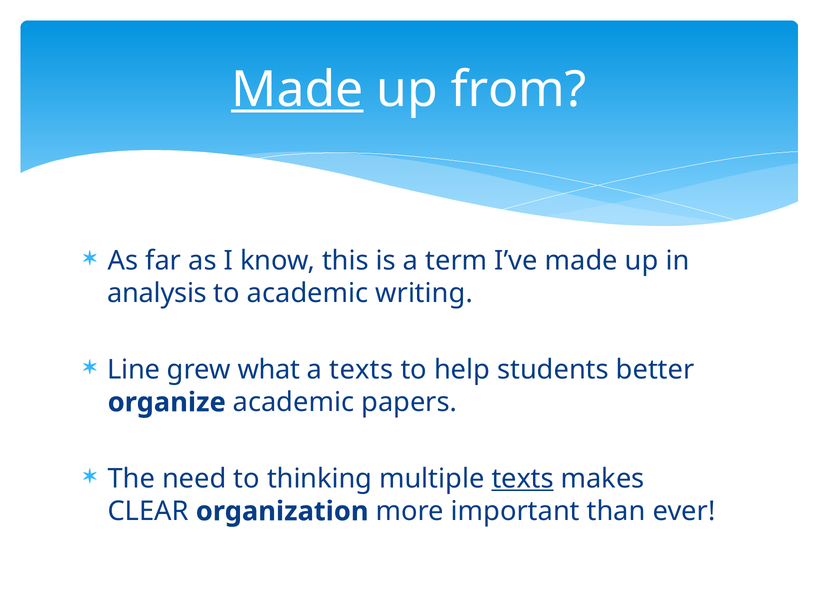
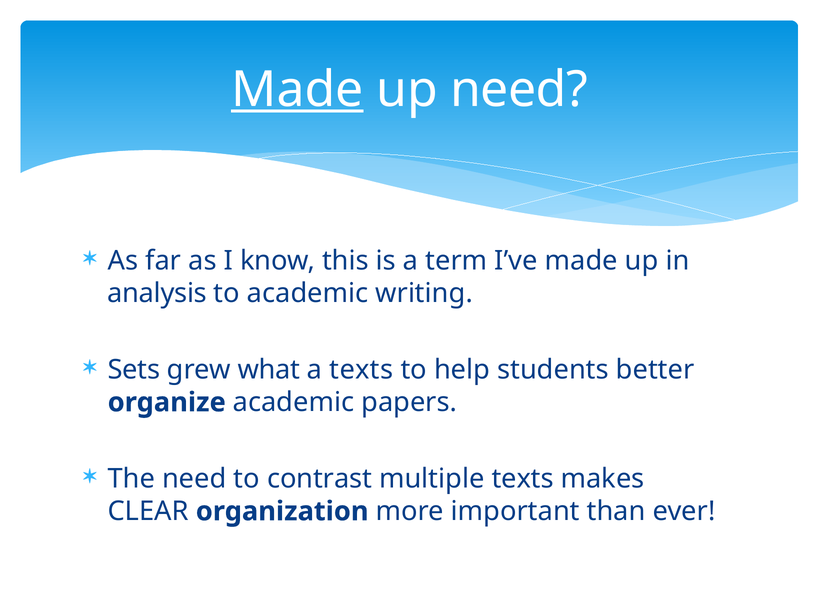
up from: from -> need
Line: Line -> Sets
thinking: thinking -> contrast
texts at (523, 479) underline: present -> none
